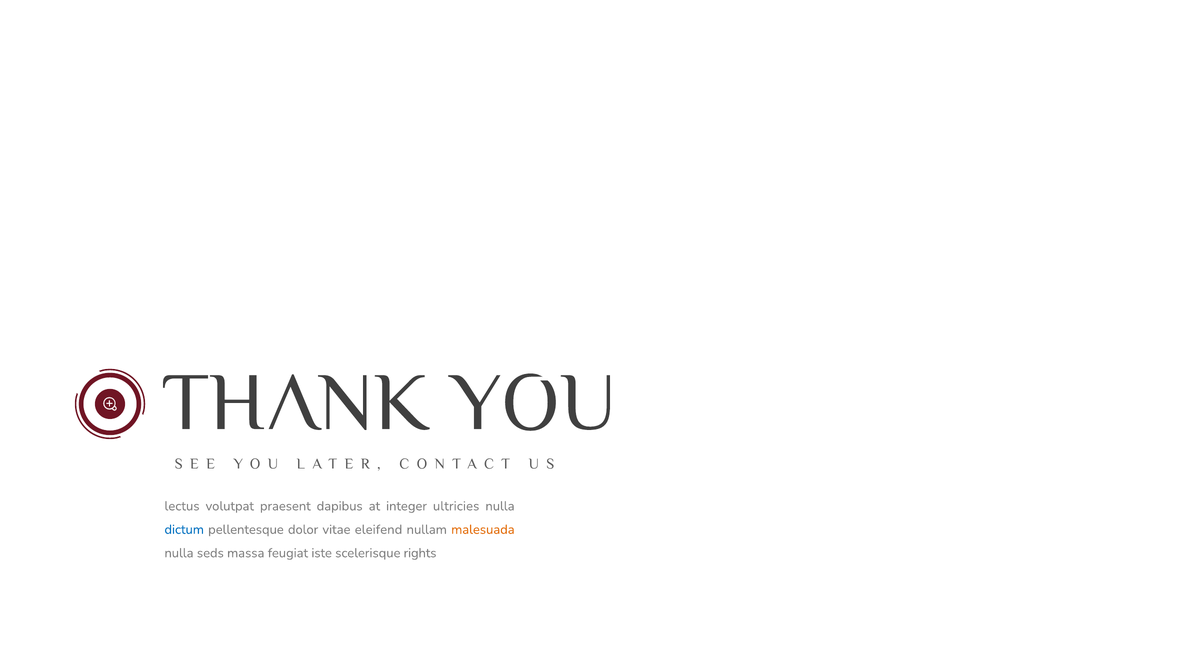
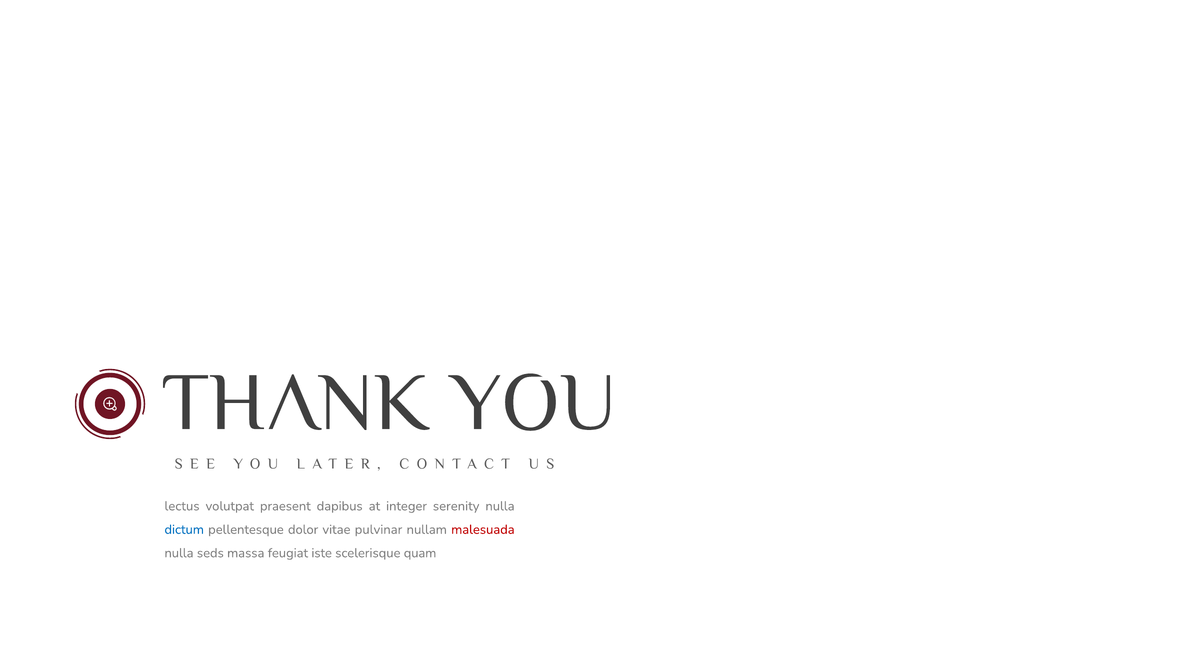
ultricies: ultricies -> serenity
eleifend: eleifend -> pulvinar
malesuada colour: orange -> red
rights: rights -> quam
